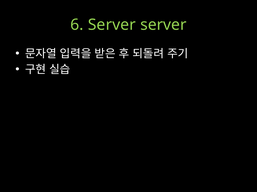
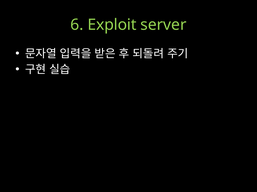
6 Server: Server -> Exploit
